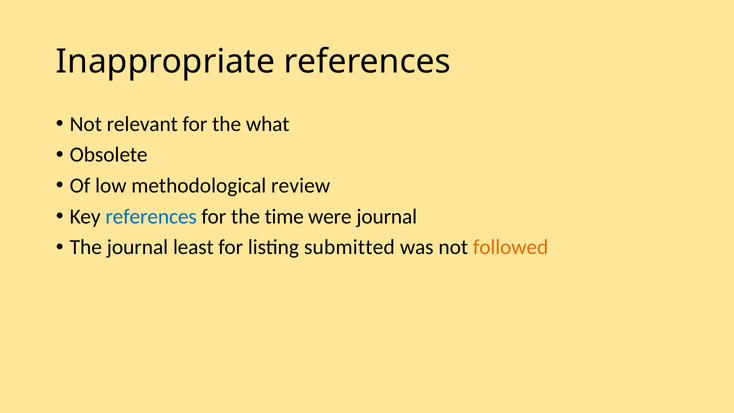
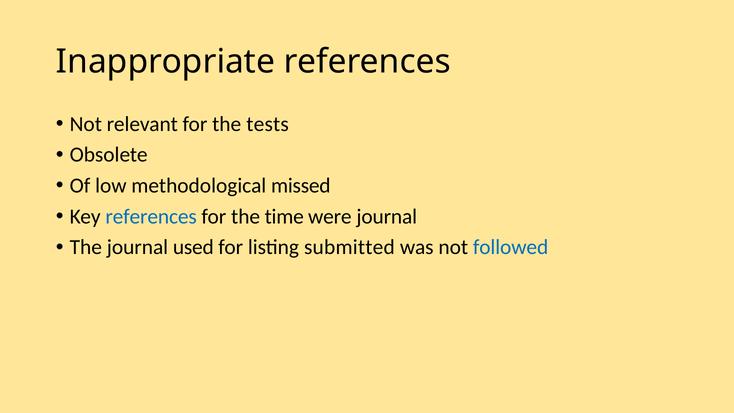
what: what -> tests
review: review -> missed
least: least -> used
followed colour: orange -> blue
